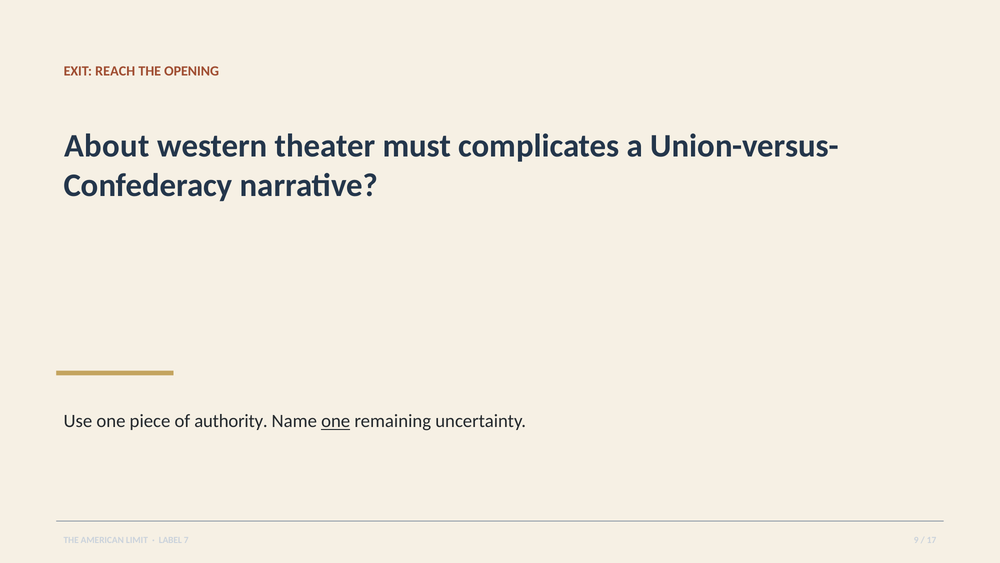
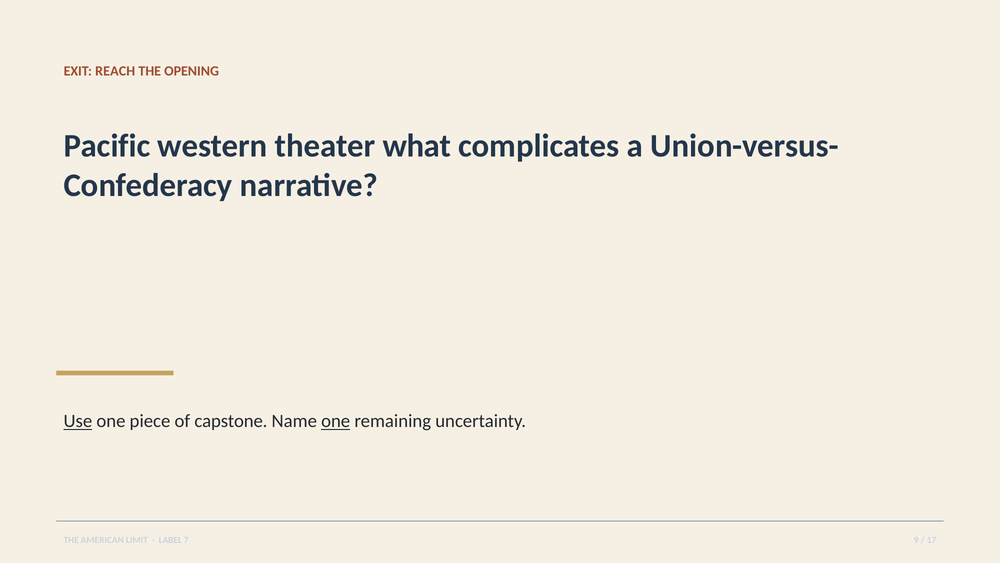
About: About -> Pacific
must: must -> what
Use underline: none -> present
authority: authority -> capstone
